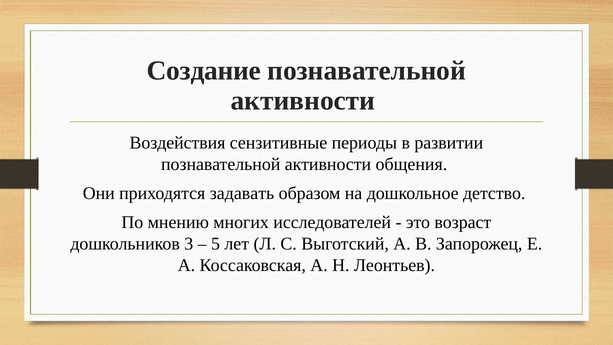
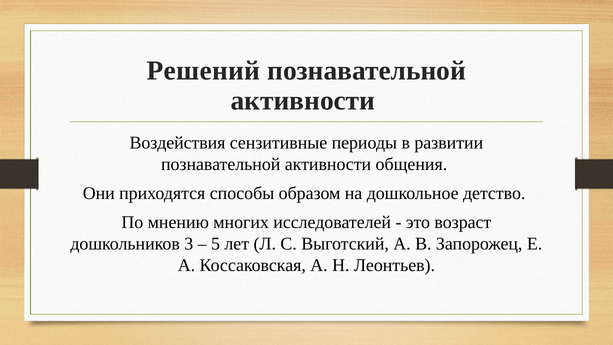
Создание: Создание -> Решений
задавать: задавать -> способы
